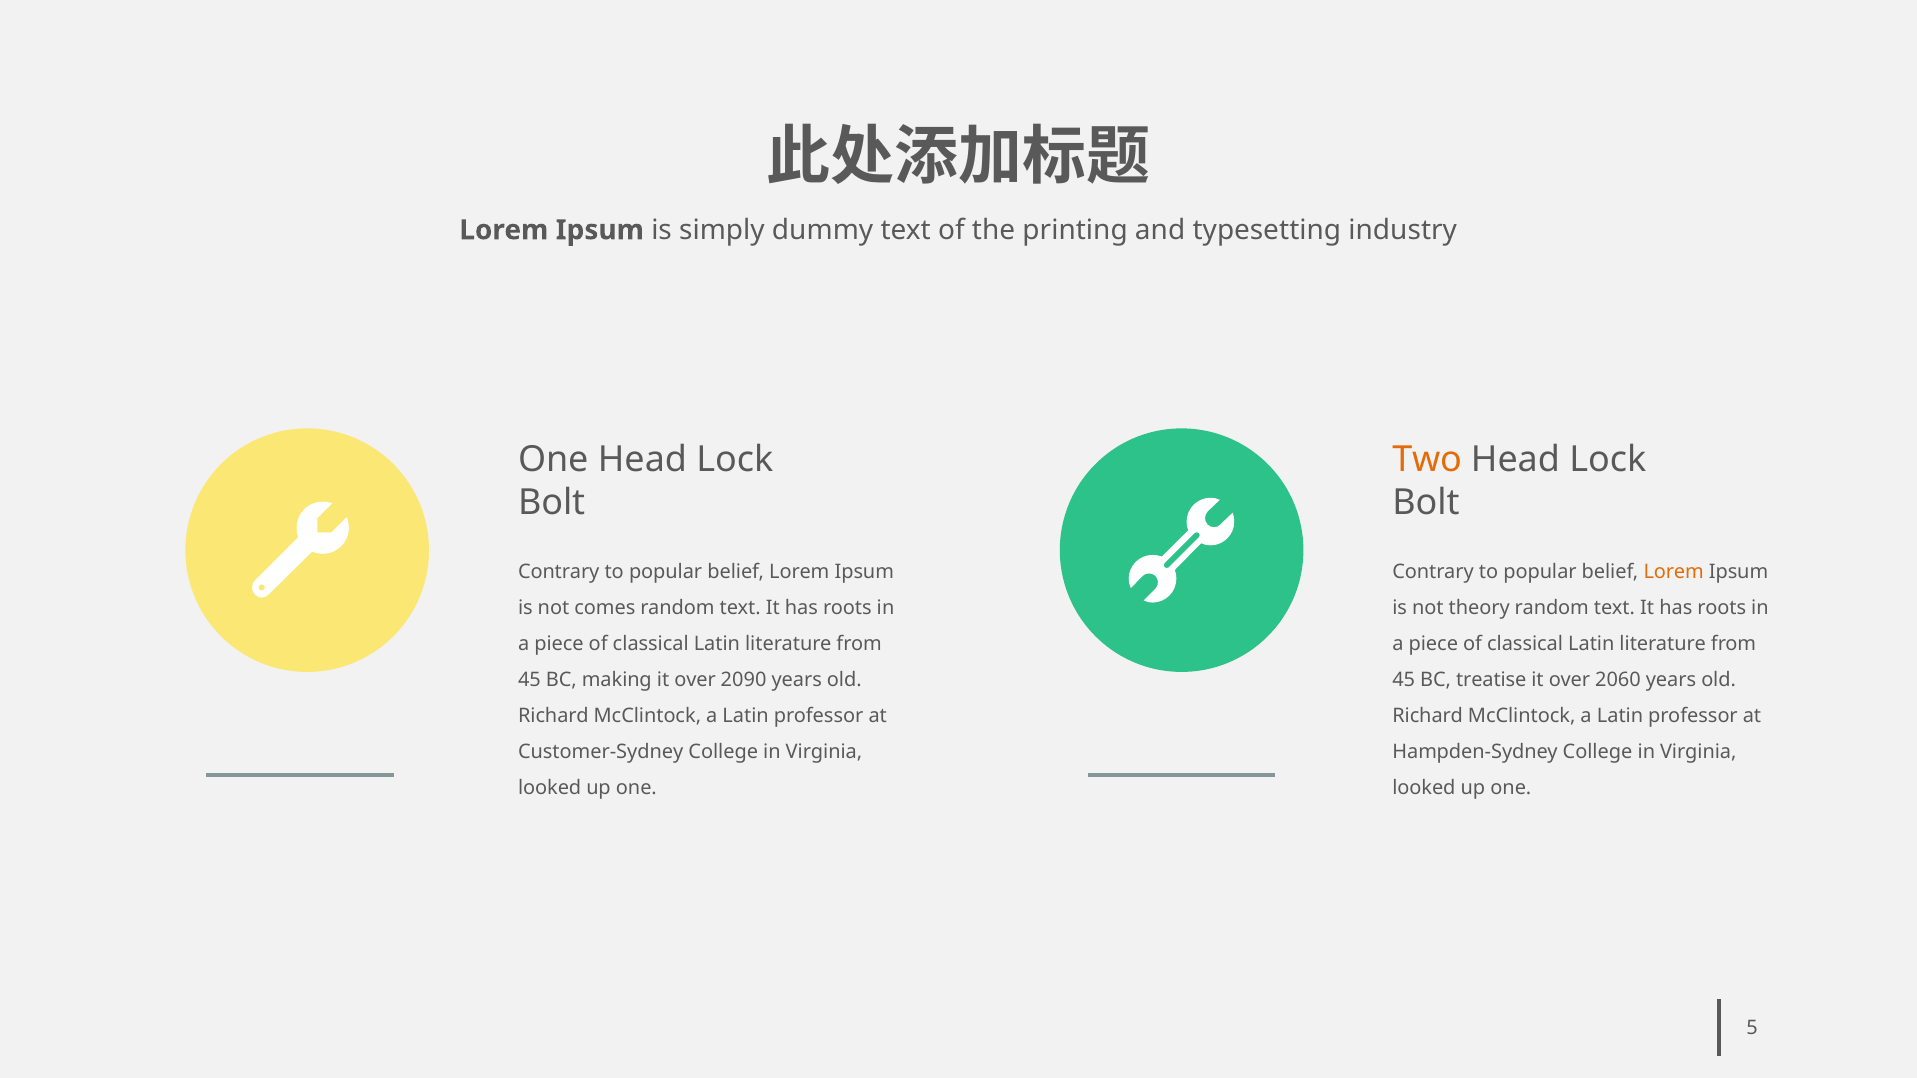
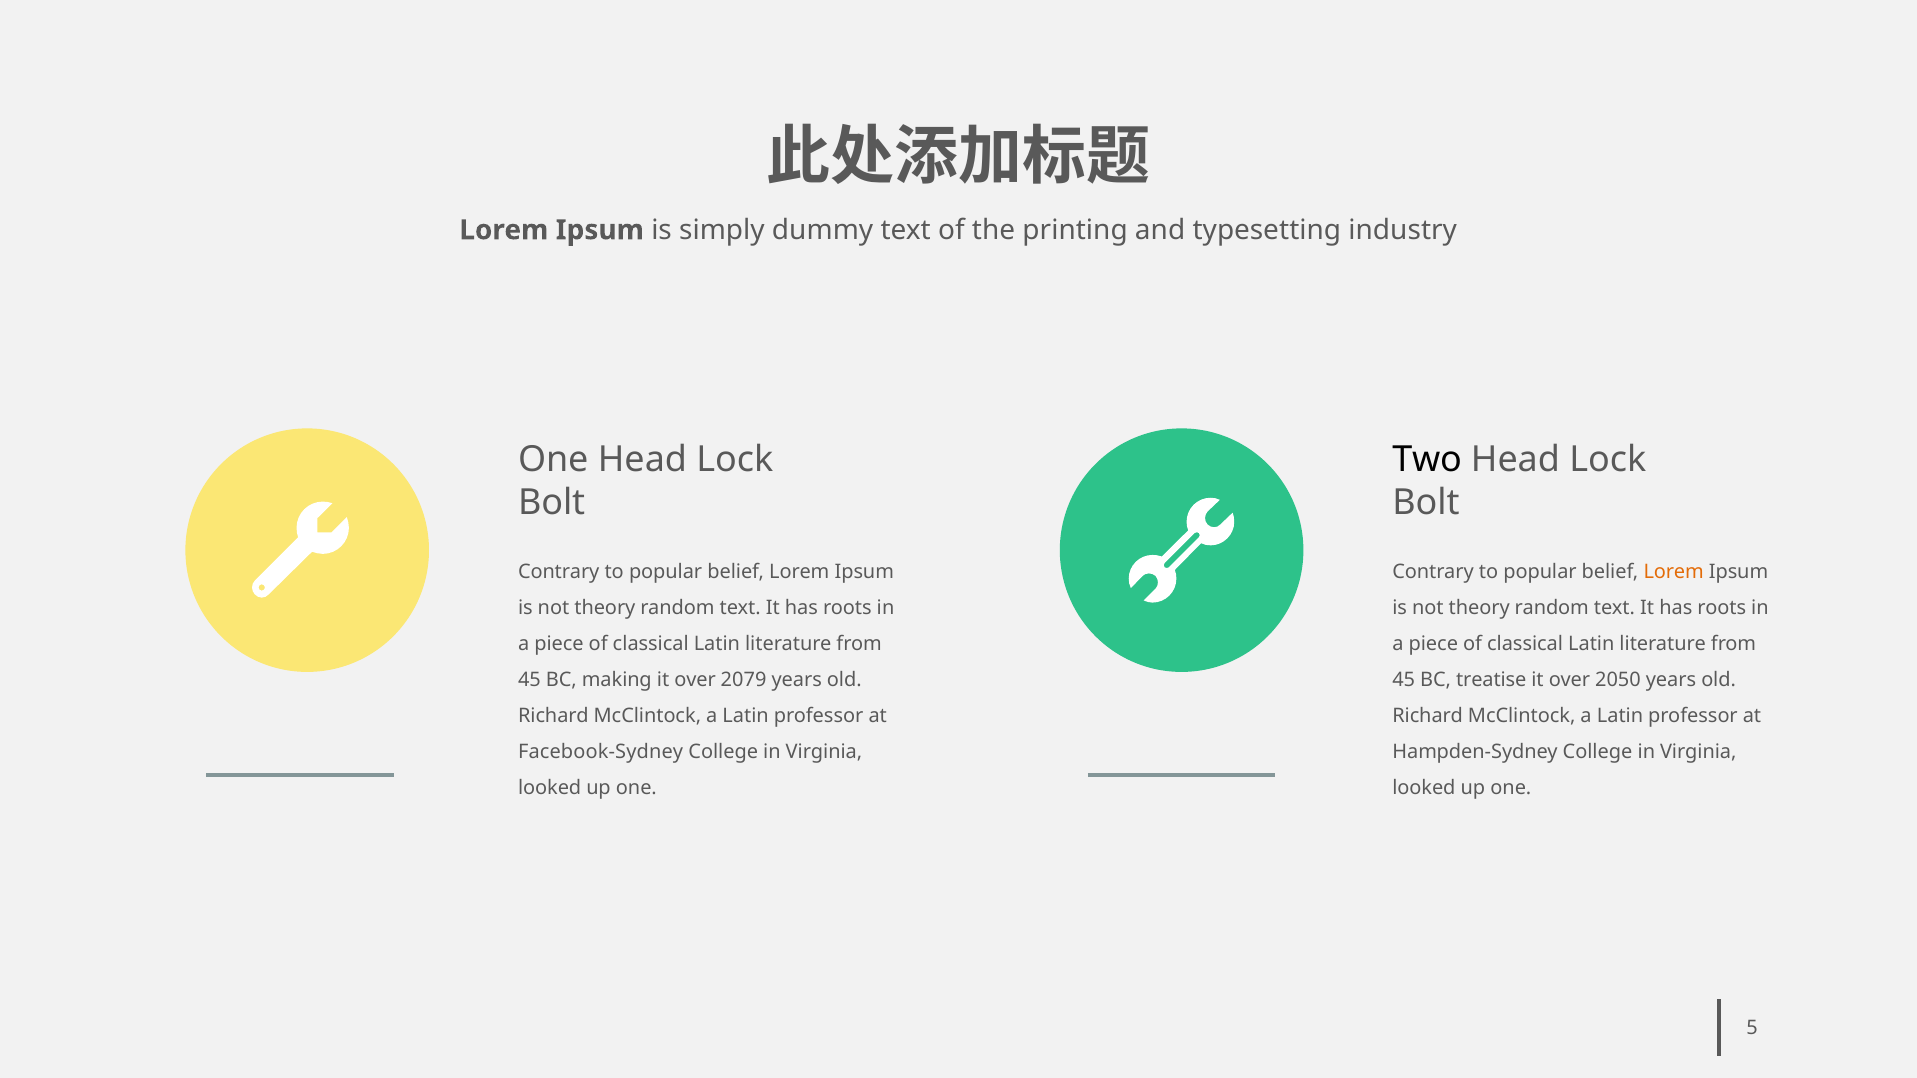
Two colour: orange -> black
comes at (605, 608): comes -> theory
2090: 2090 -> 2079
2060: 2060 -> 2050
Customer-Sydney: Customer-Sydney -> Facebook-Sydney
